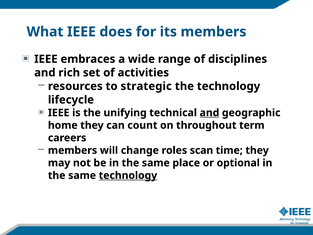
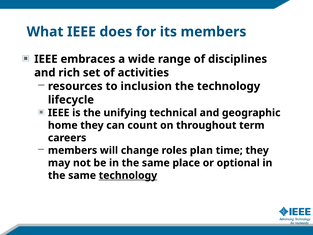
strategic: strategic -> inclusion
and at (209, 113) underline: present -> none
scan: scan -> plan
